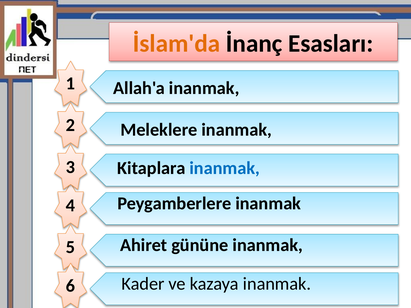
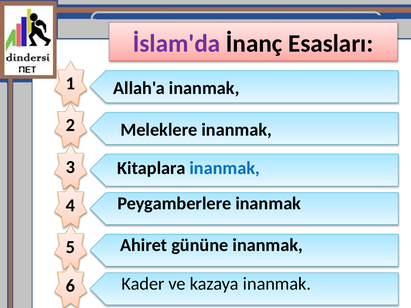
İslam'da colour: orange -> purple
